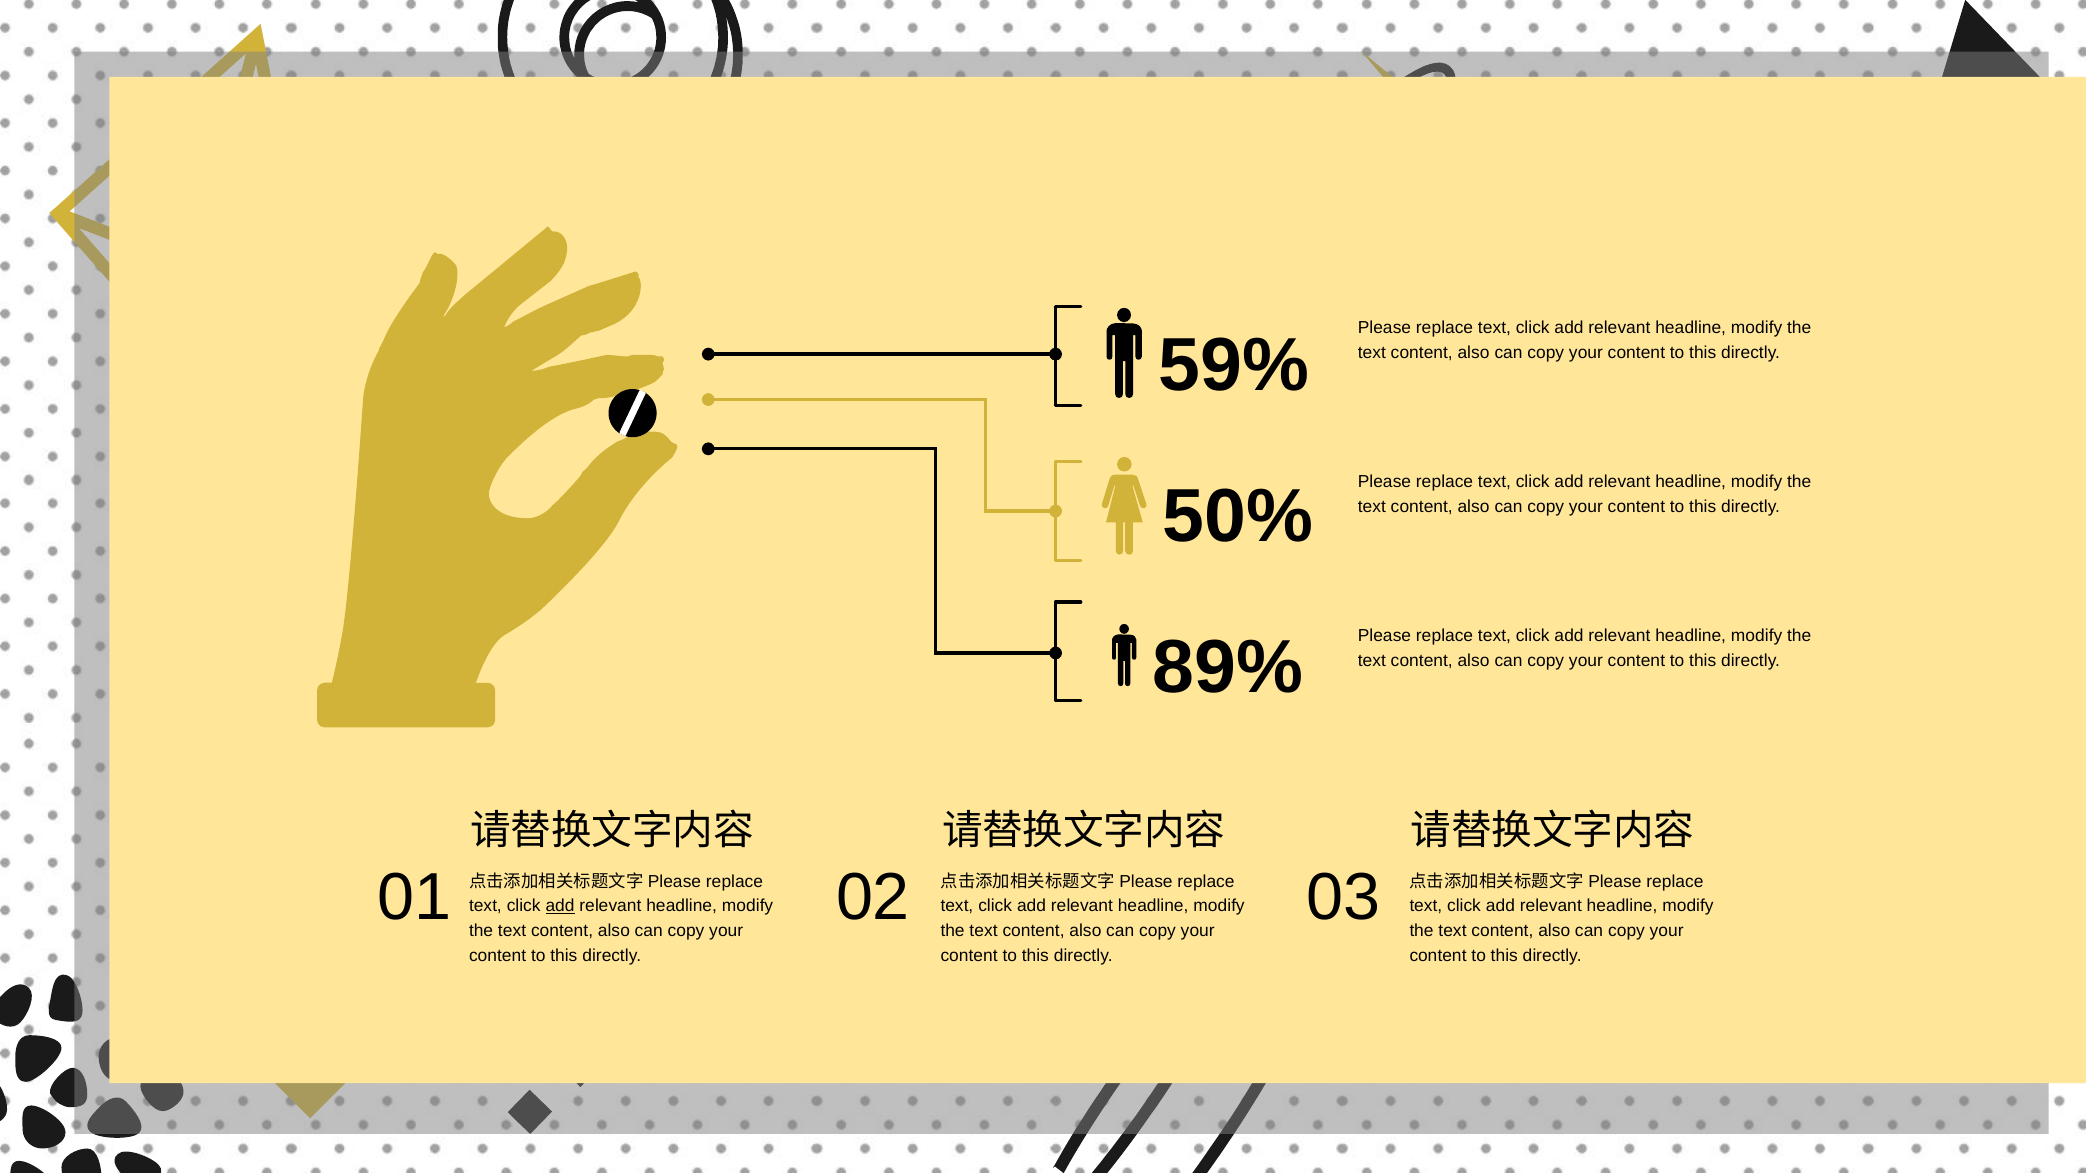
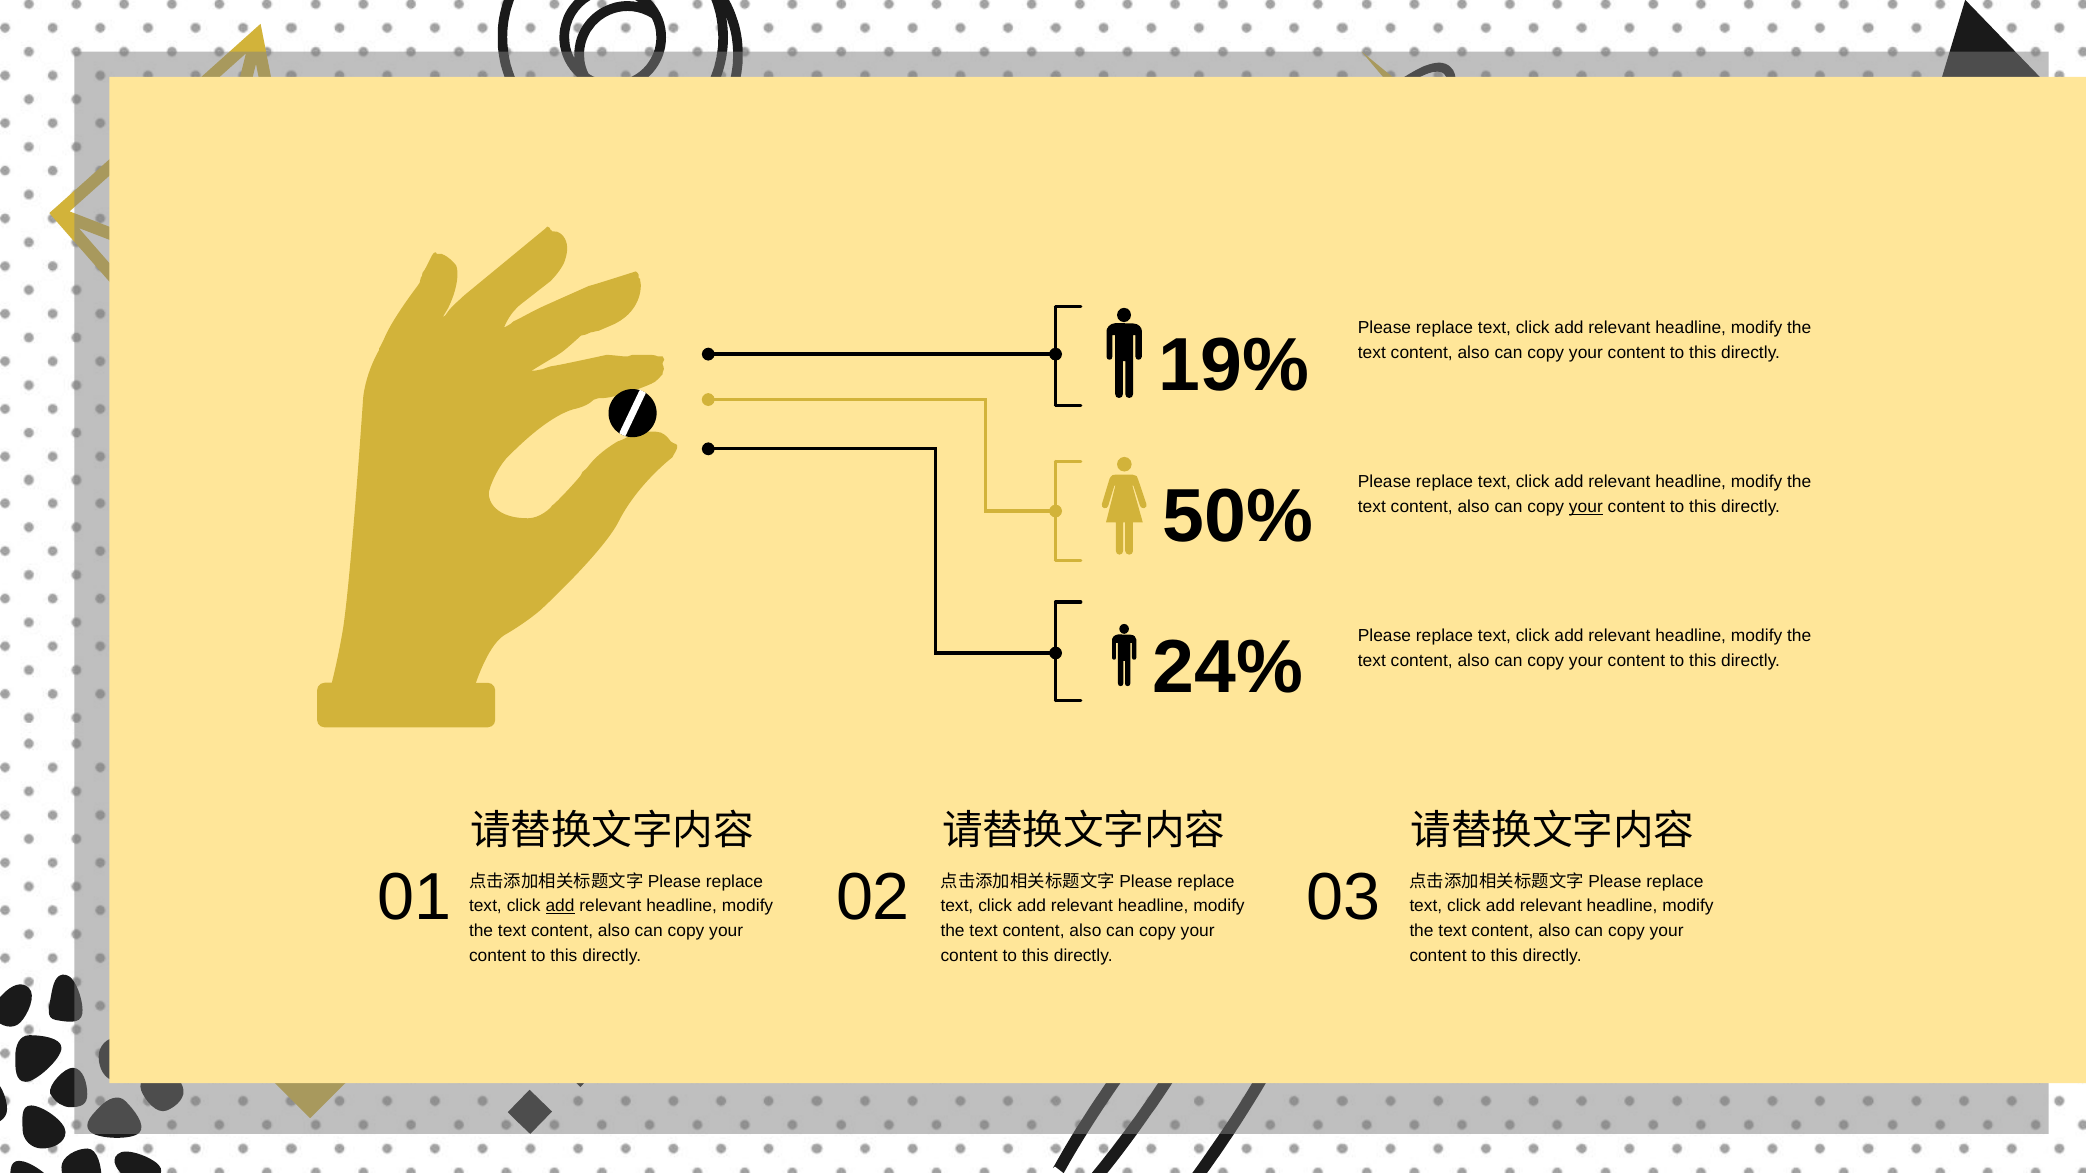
59%: 59% -> 19%
your at (1586, 507) underline: none -> present
89%: 89% -> 24%
